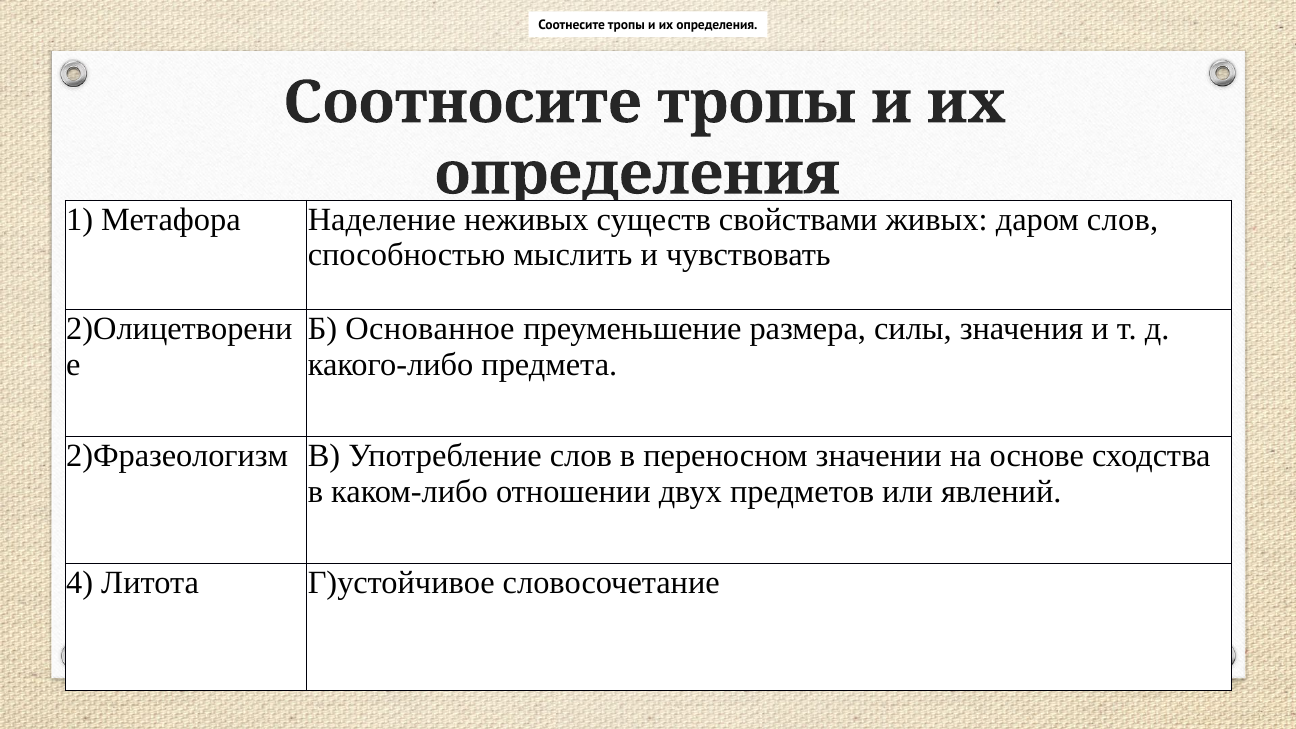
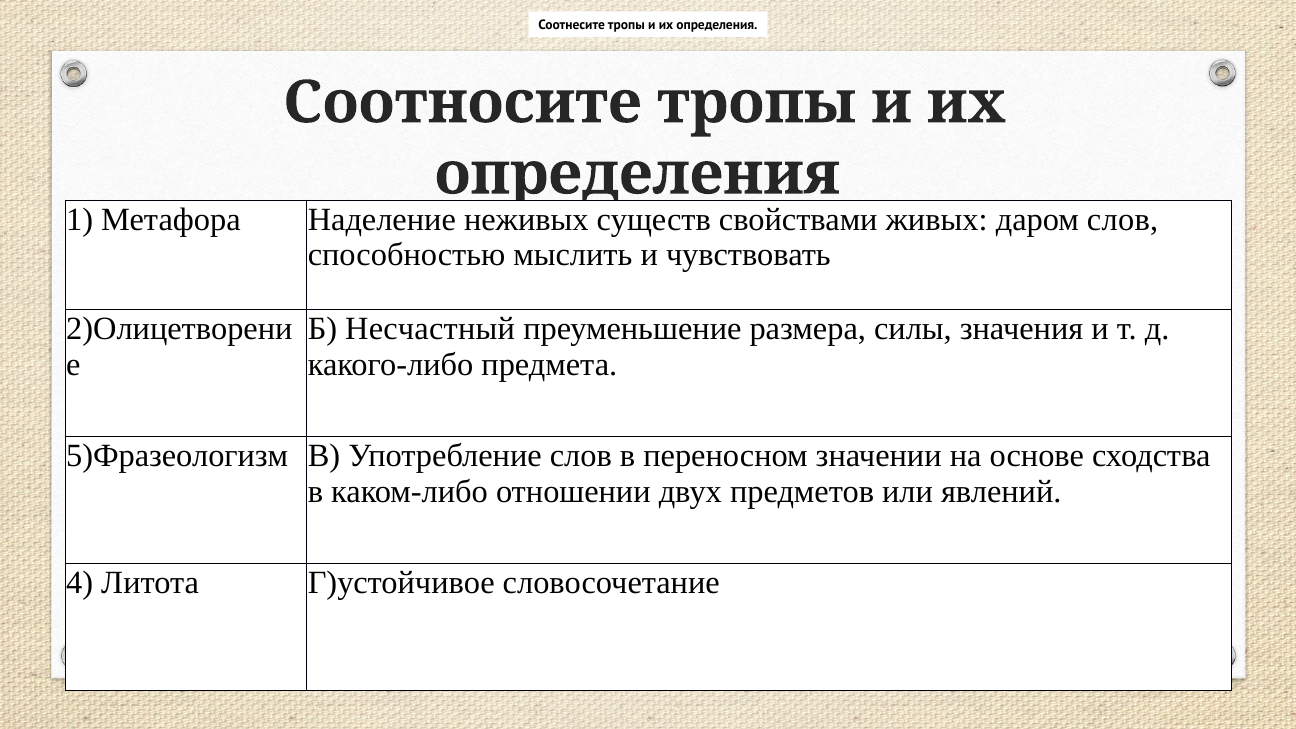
Основанное: Основанное -> Несчастный
2)Фразеологизм: 2)Фразеологизм -> 5)Фразеологизм
